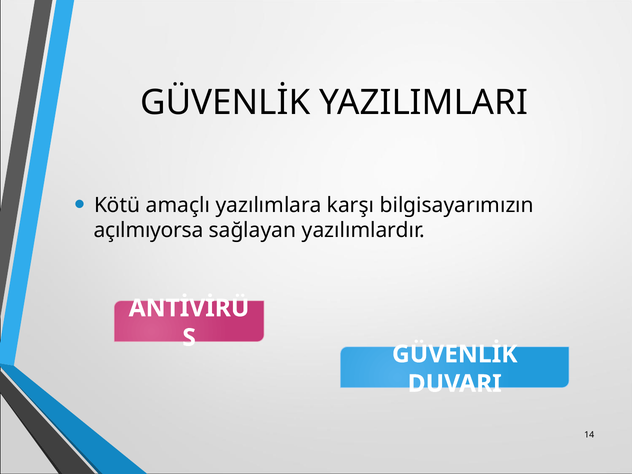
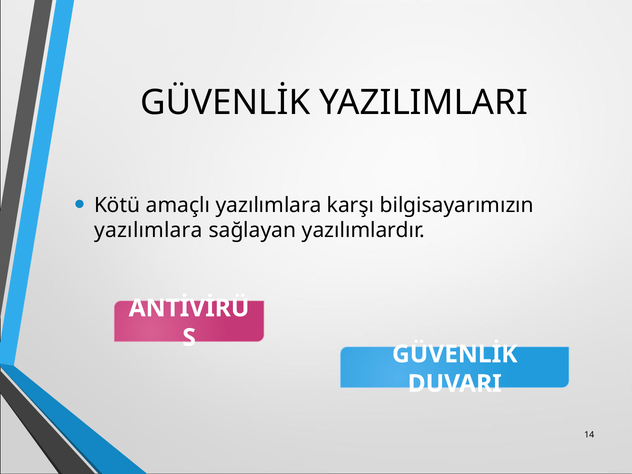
açılmıyorsa at (149, 230): açılmıyorsa -> yazılımlara
